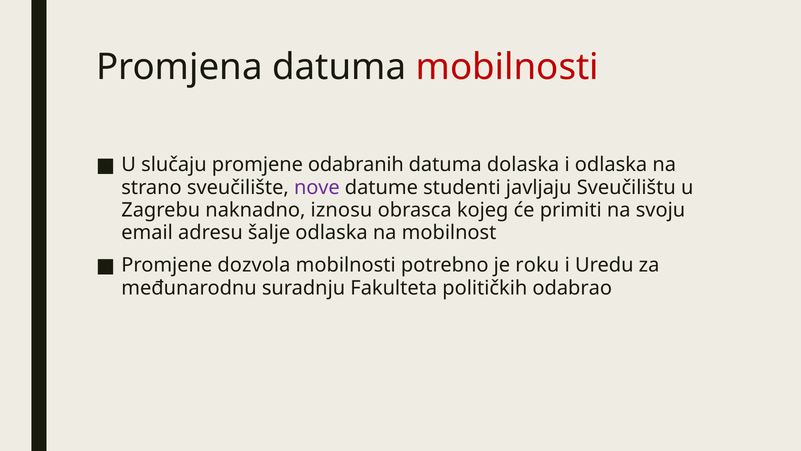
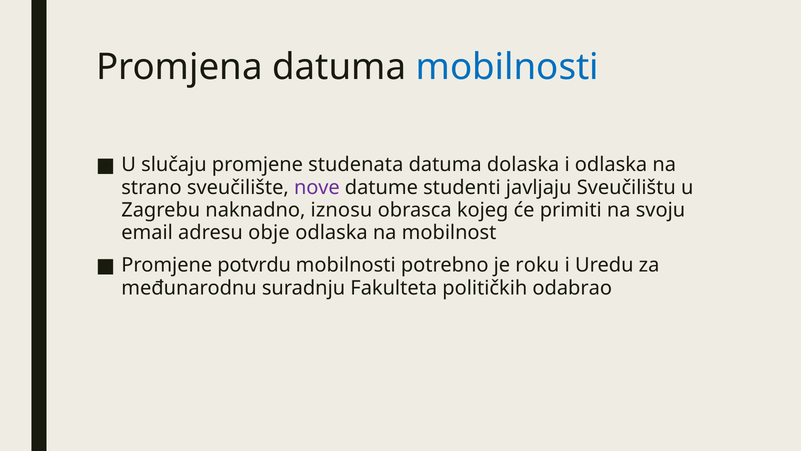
mobilnosti at (507, 67) colour: red -> blue
odabranih: odabranih -> studenata
šalje: šalje -> obje
dozvola: dozvola -> potvrdu
